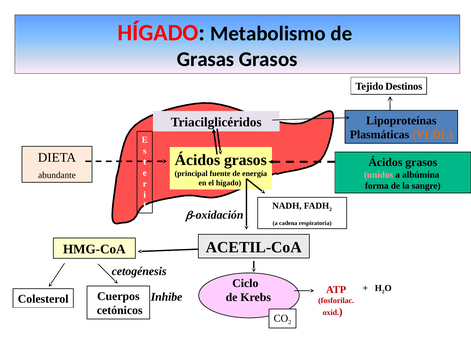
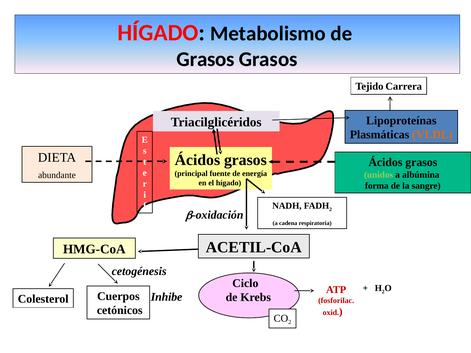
Grasas at (206, 59): Grasas -> Grasos
Destinos: Destinos -> Carrera
unidos colour: pink -> light green
